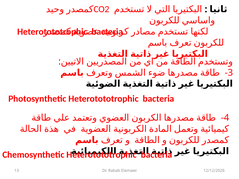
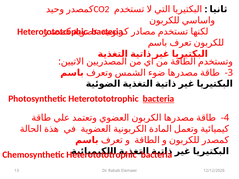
bacteria at (158, 99) underline: none -> present
